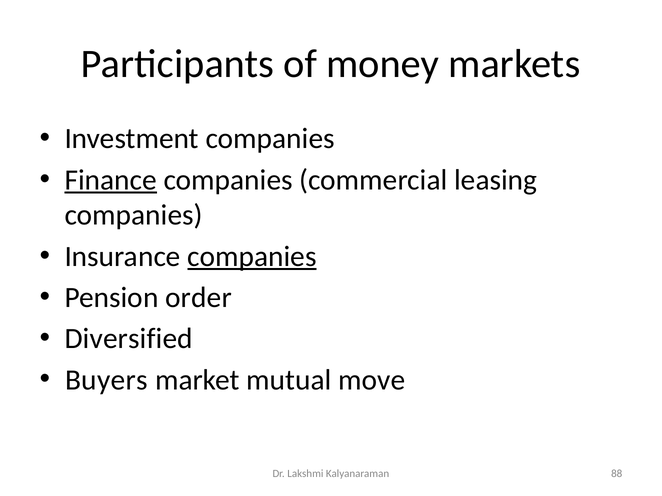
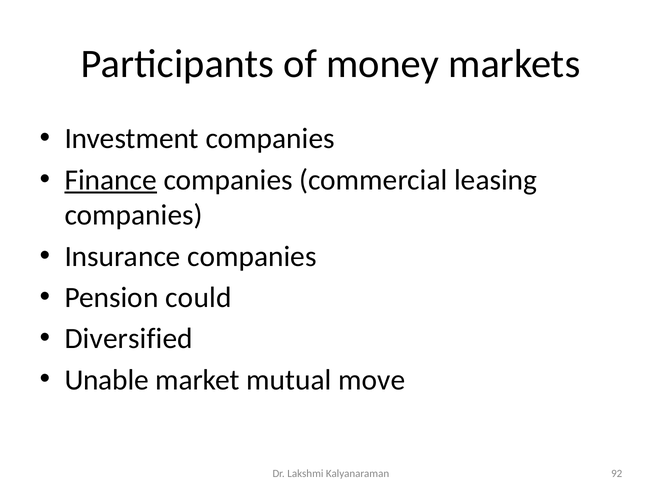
companies at (252, 257) underline: present -> none
order: order -> could
Buyers: Buyers -> Unable
88: 88 -> 92
